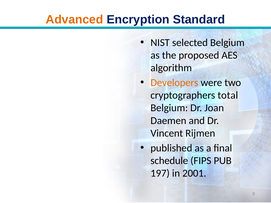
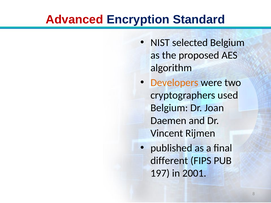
Advanced colour: orange -> red
total: total -> used
schedule: schedule -> different
